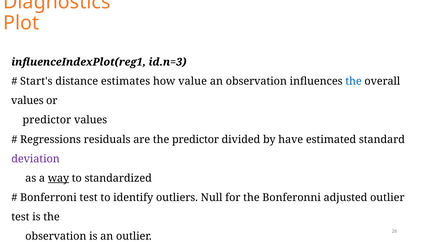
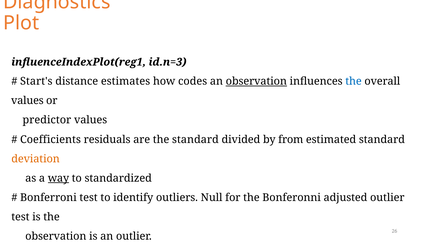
value: value -> codes
observation at (256, 81) underline: none -> present
Regressions: Regressions -> Coefficients
are the predictor: predictor -> standard
by have: have -> from
deviation colour: purple -> orange
